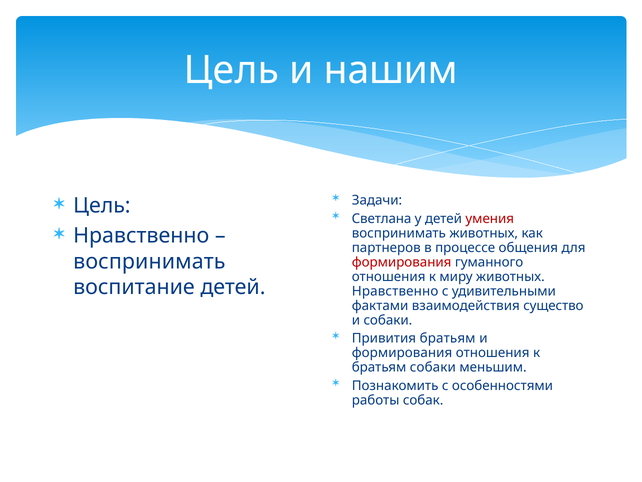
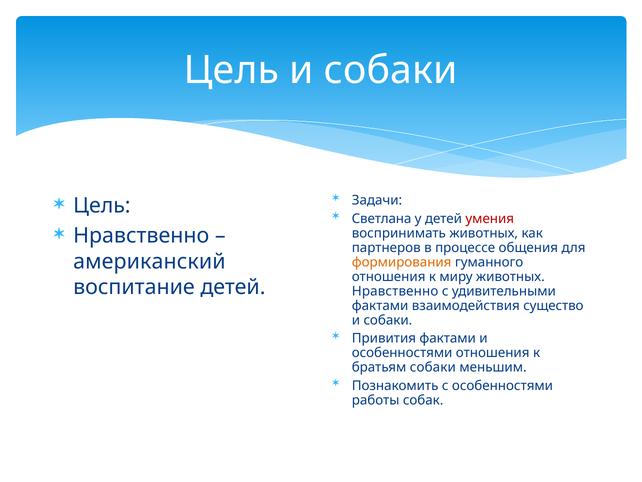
Цель и нашим: нашим -> собаки
воспринимать at (149, 261): воспринимать -> американский
формирования at (402, 262) colour: red -> orange
Привития братьям: братьям -> фактами
формирования at (402, 353): формирования -> особенностями
